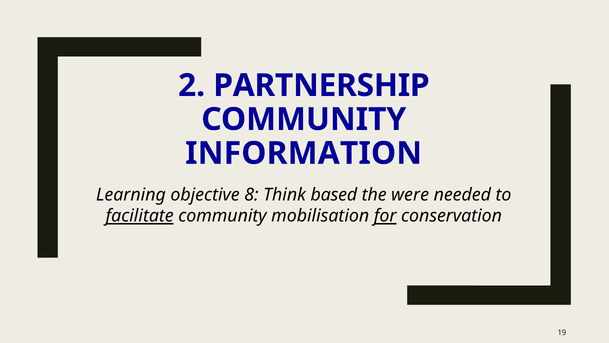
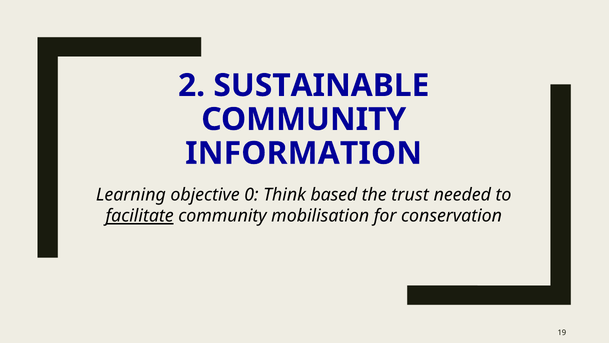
PARTNERSHIP: PARTNERSHIP -> SUSTAINABLE
8: 8 -> 0
were: were -> trust
for underline: present -> none
